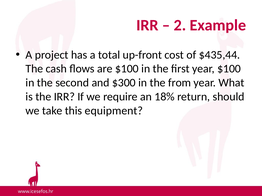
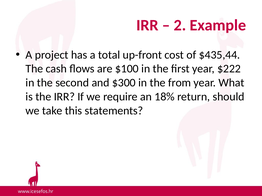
year $100: $100 -> $222
equipment: equipment -> statements
